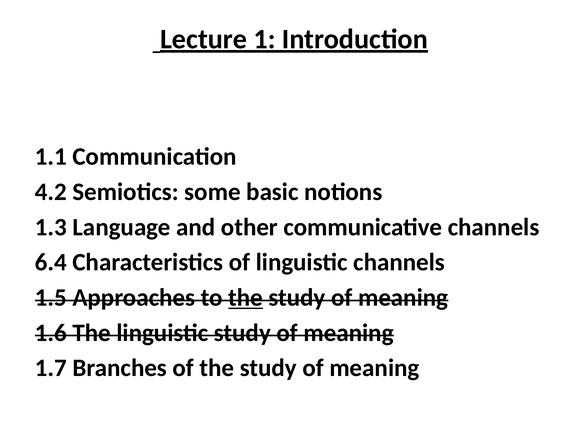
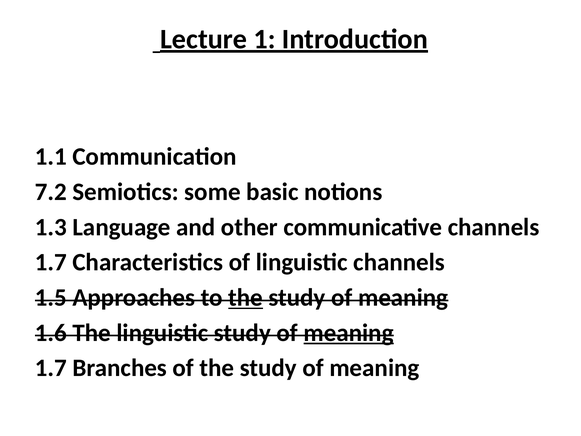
4.2: 4.2 -> 7.2
6.4 at (51, 262): 6.4 -> 1.7
meaning at (349, 333) underline: none -> present
